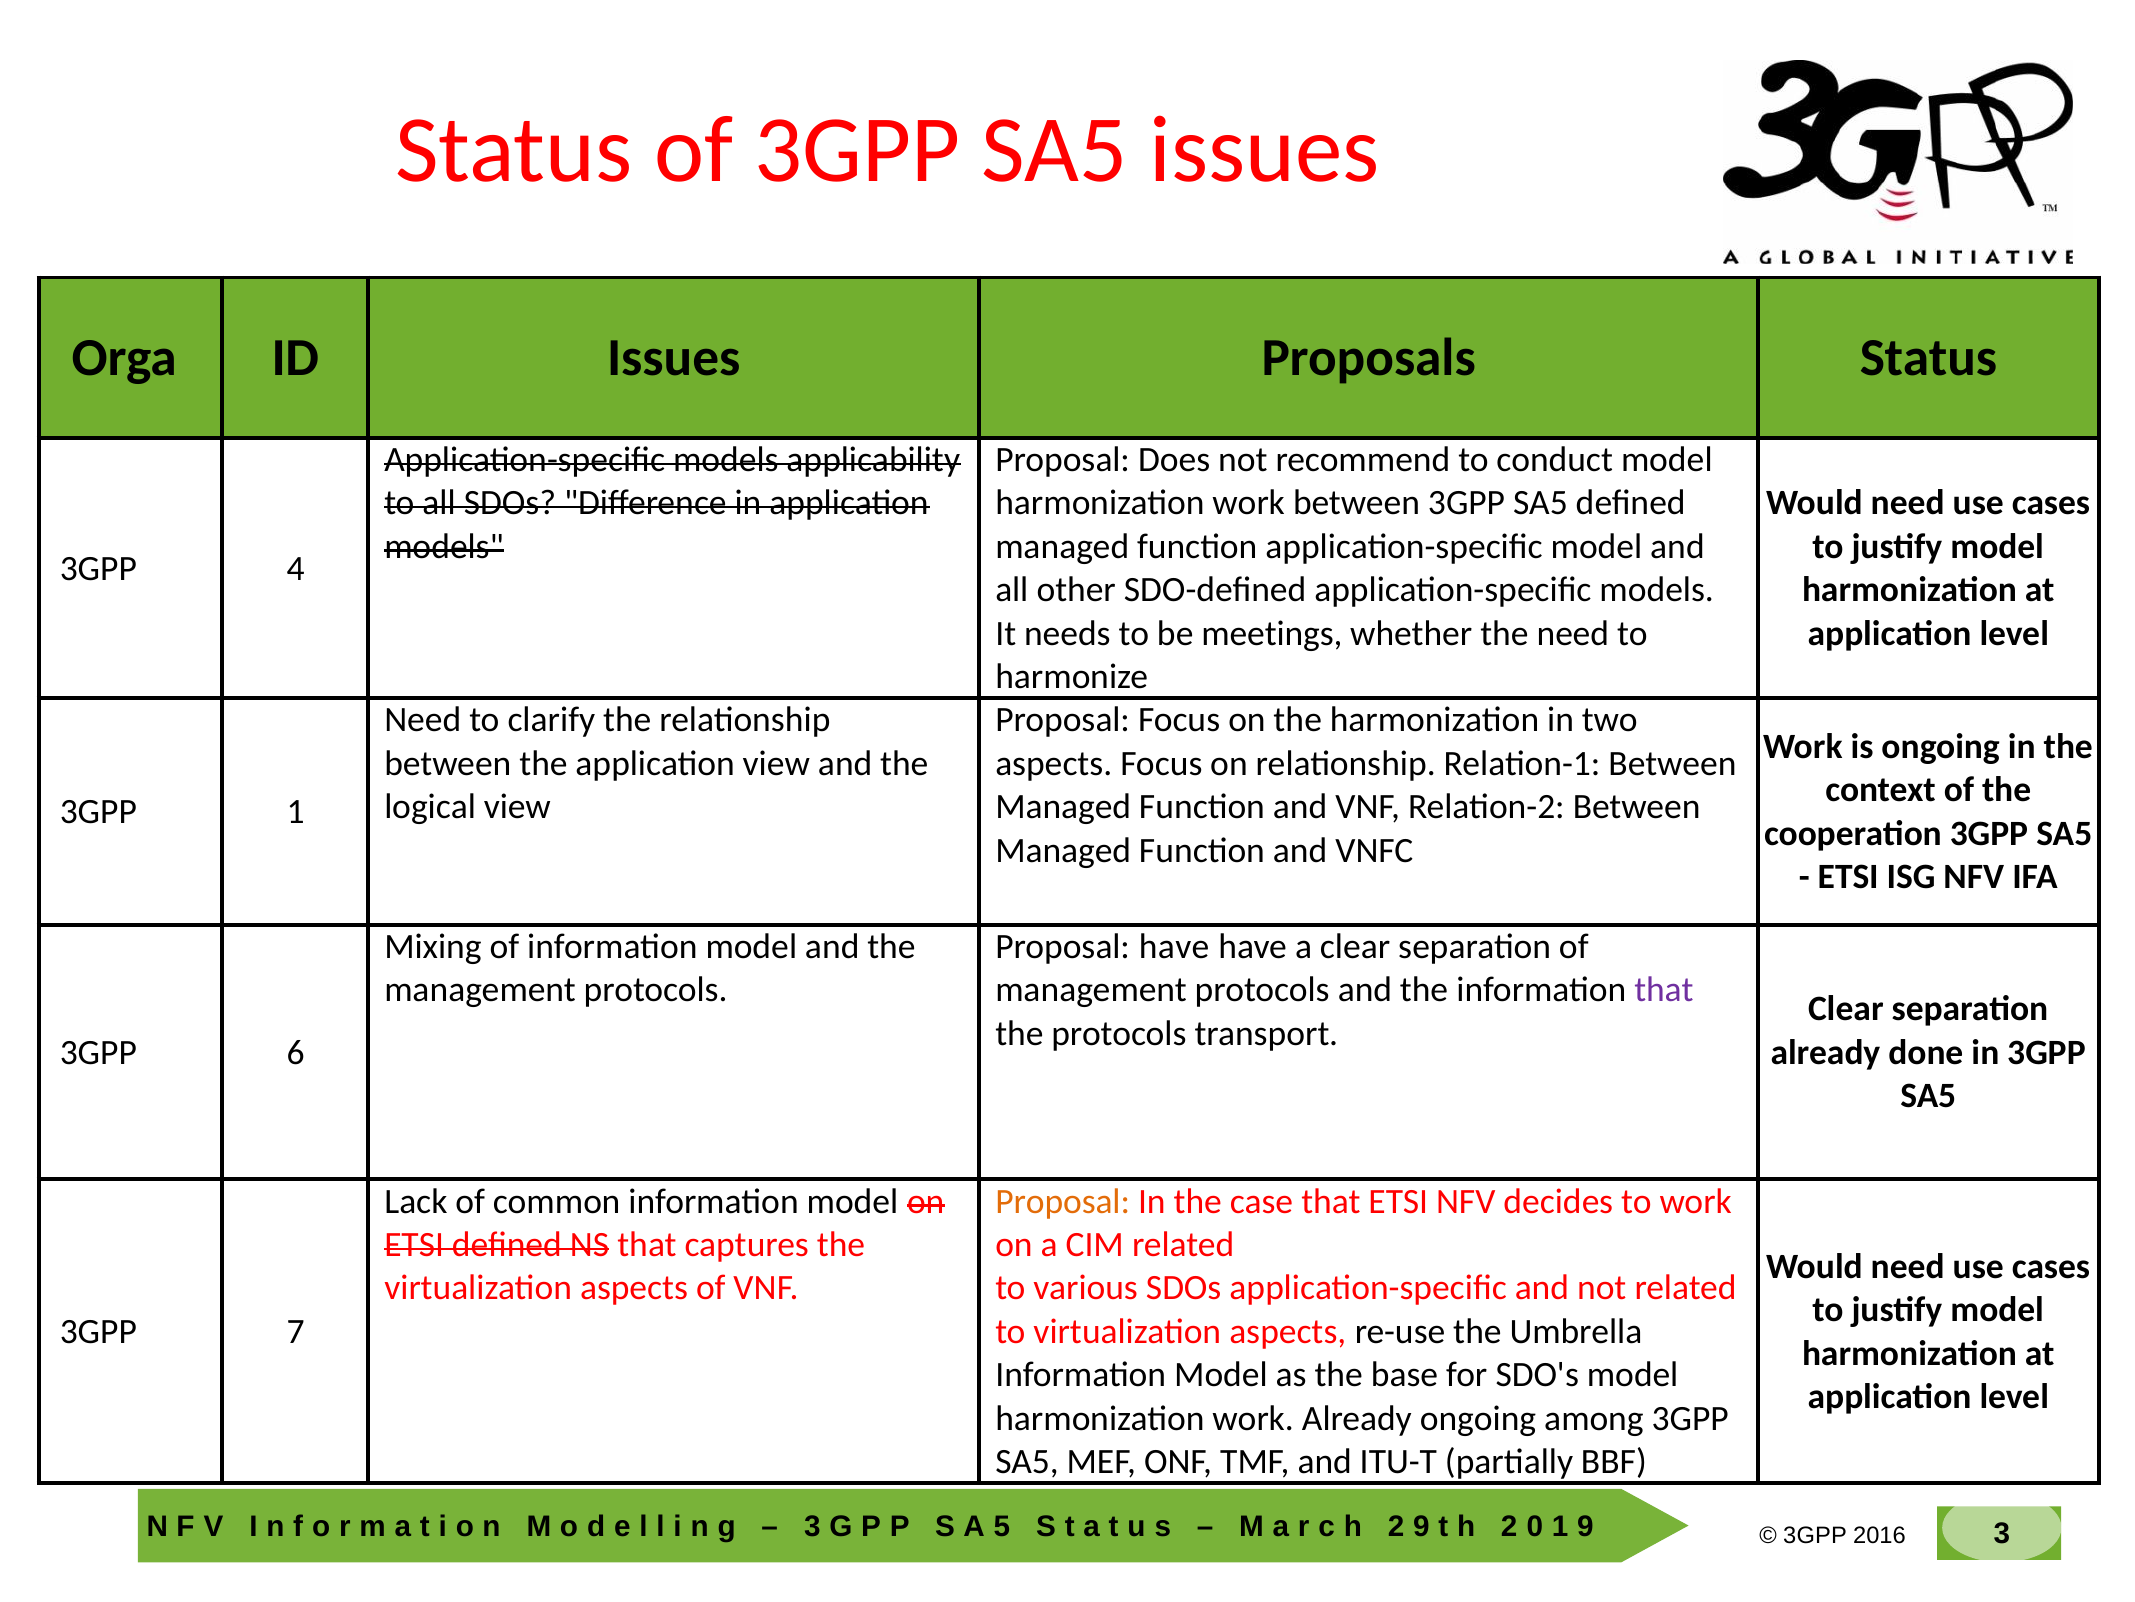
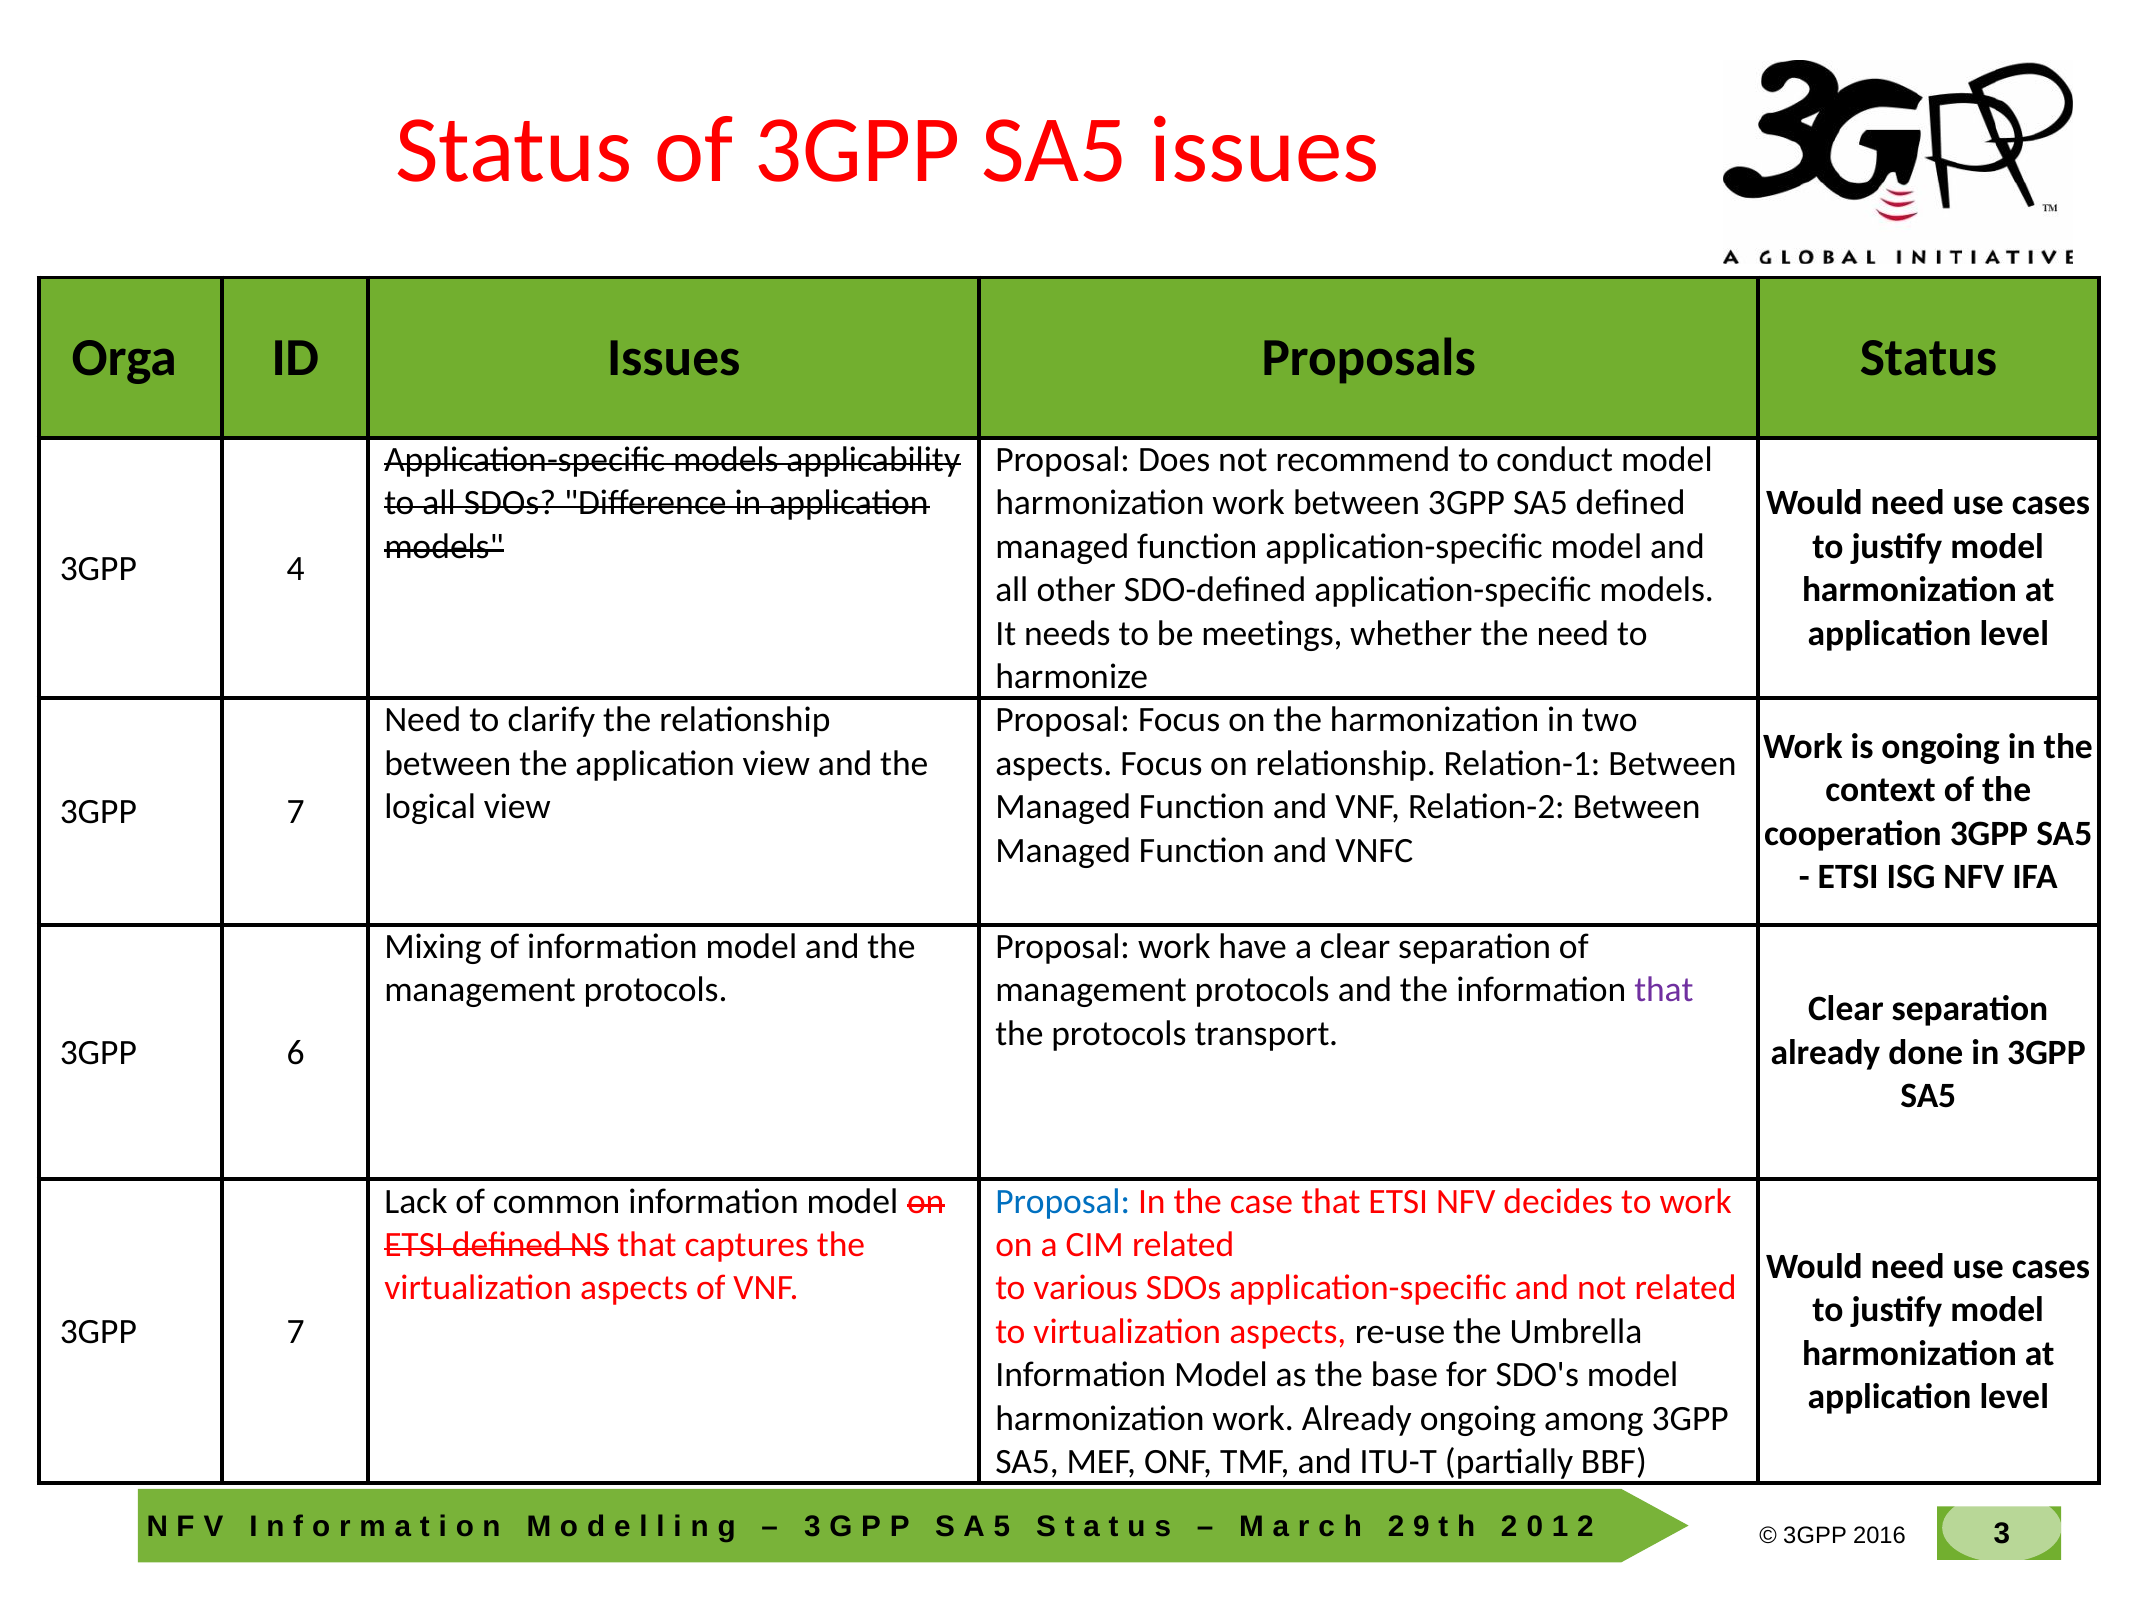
1 at (296, 811): 1 -> 7
Proposal have: have -> work
Proposal at (1063, 1201) colour: orange -> blue
9 at (1585, 1526): 9 -> 2
